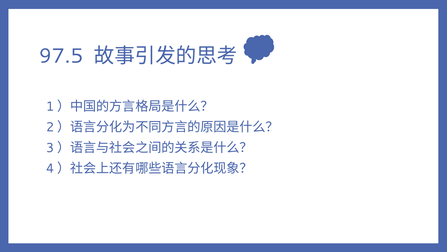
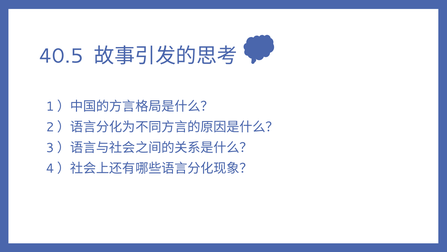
97.5: 97.5 -> 40.5
